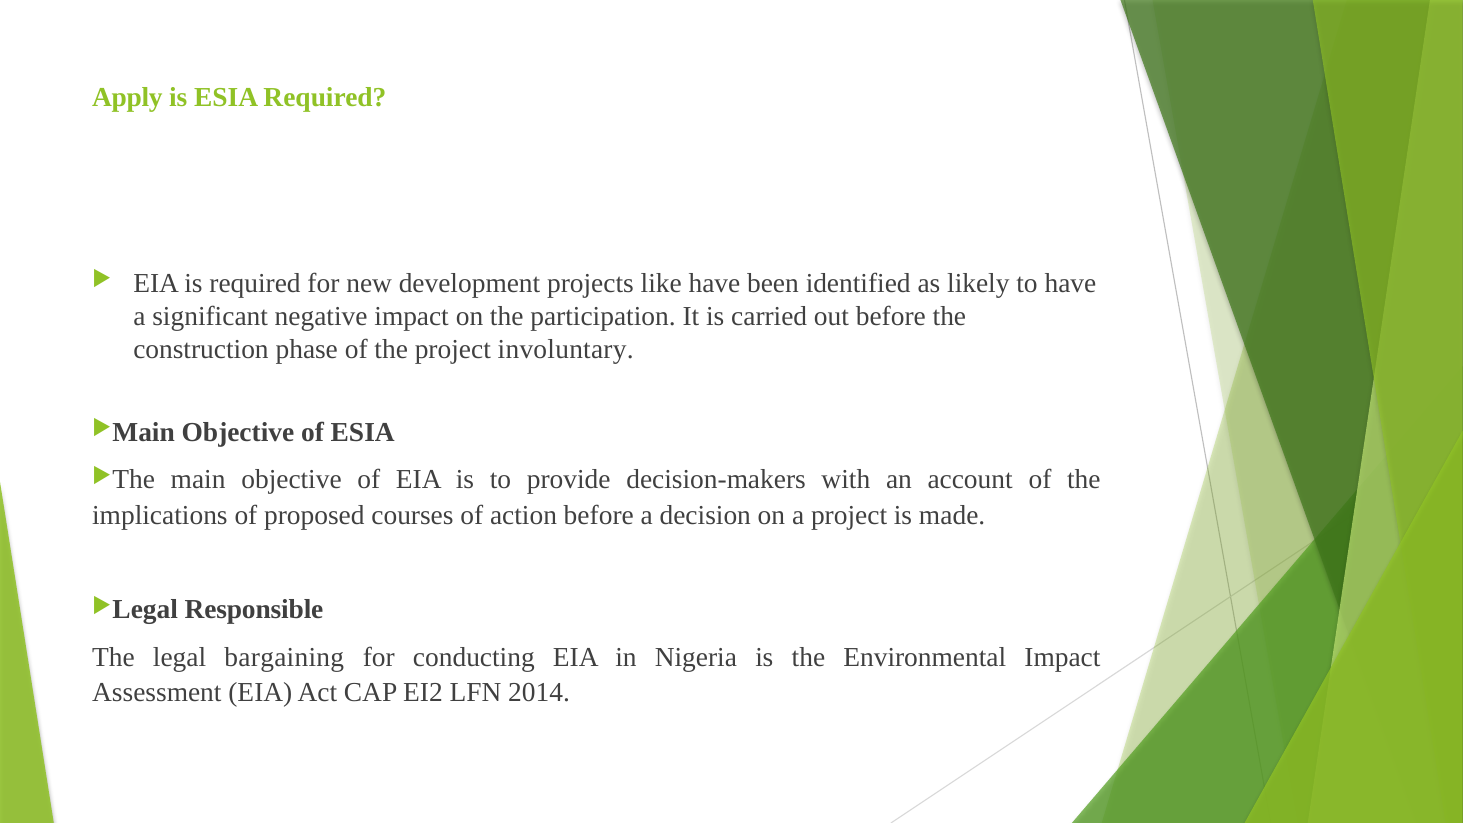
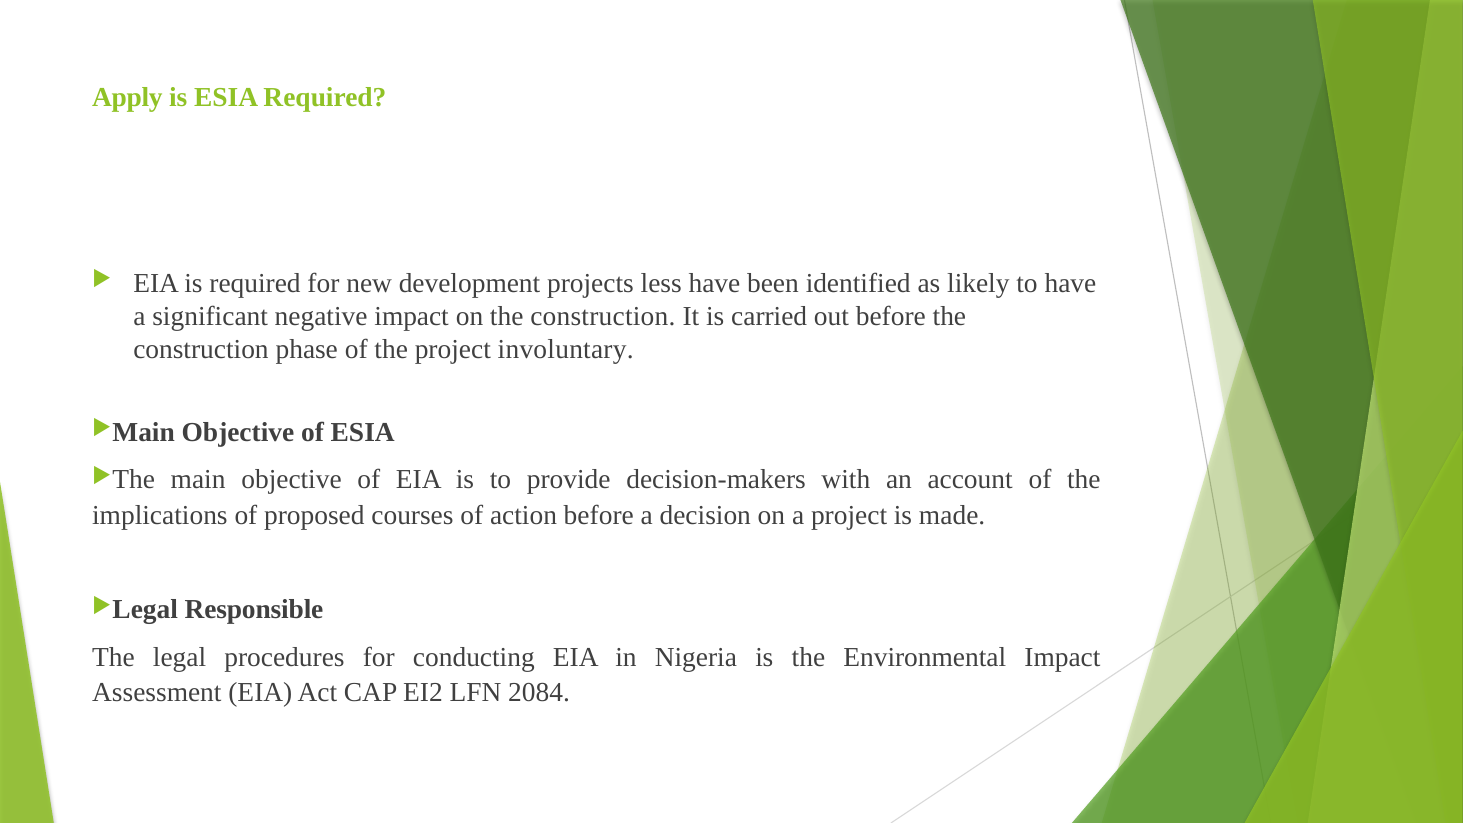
like: like -> less
on the participation: participation -> construction
bargaining: bargaining -> procedures
2014: 2014 -> 2084
